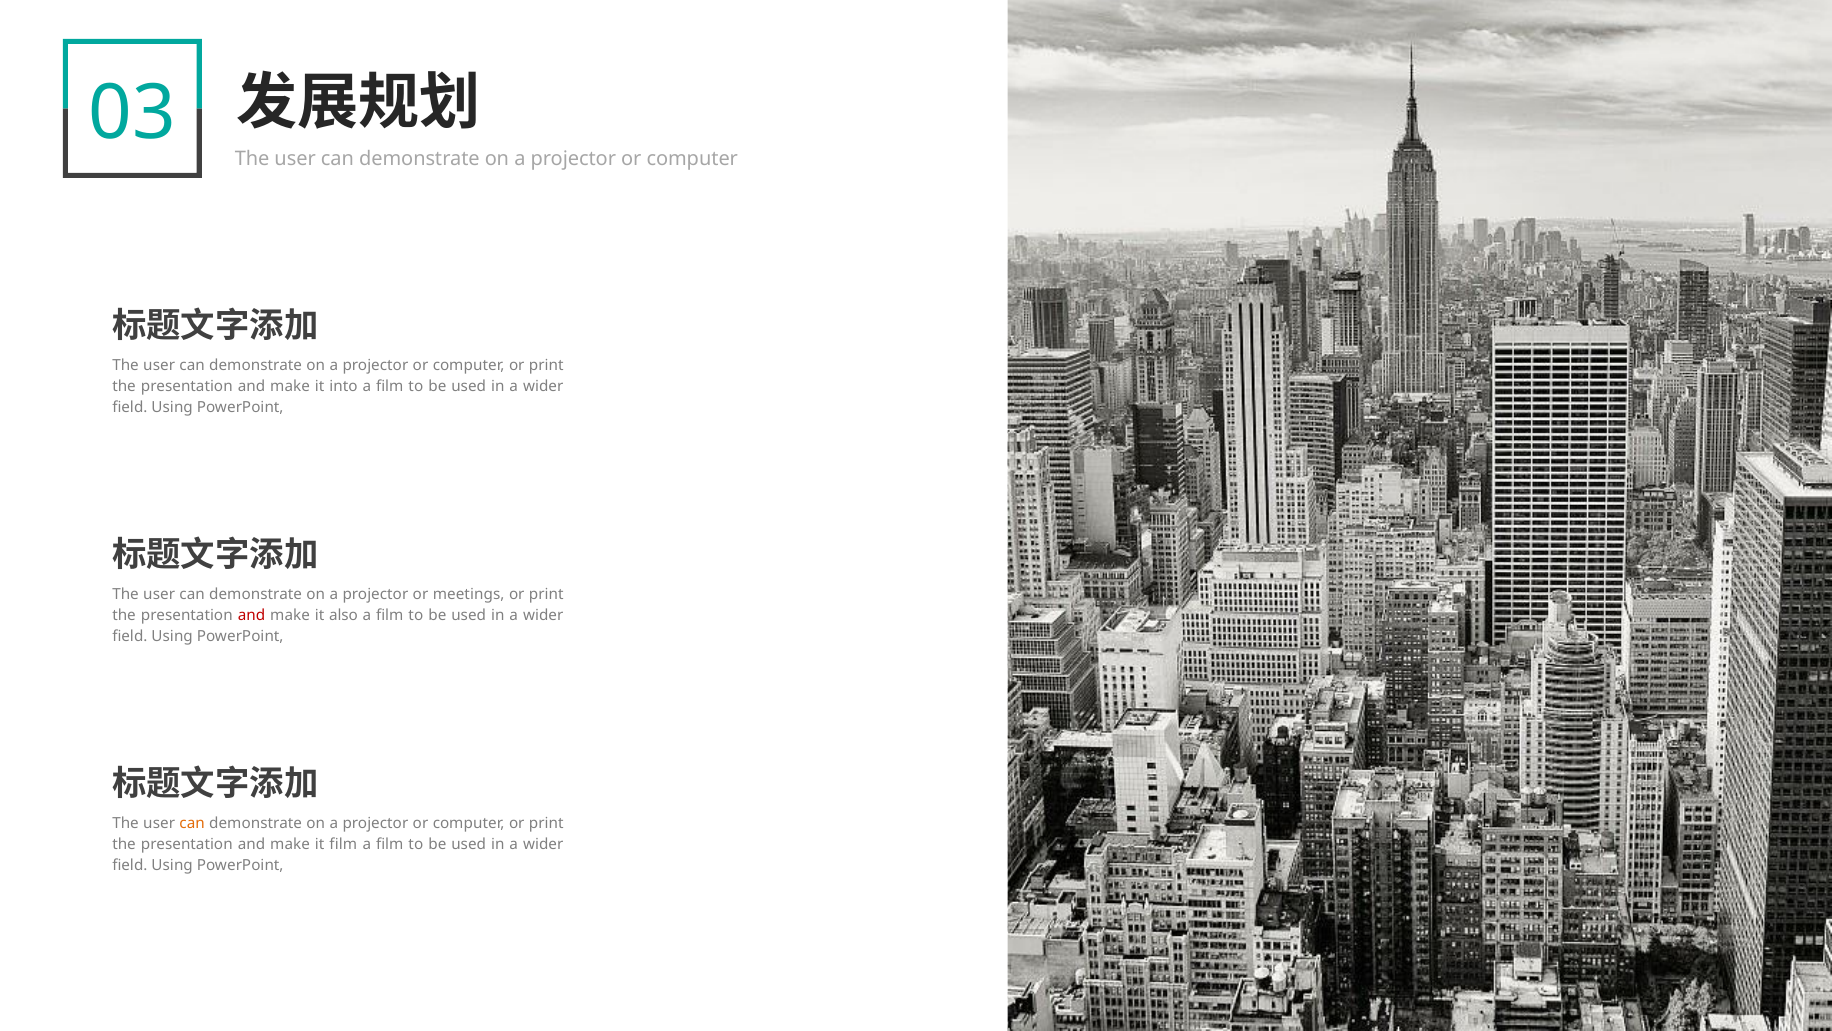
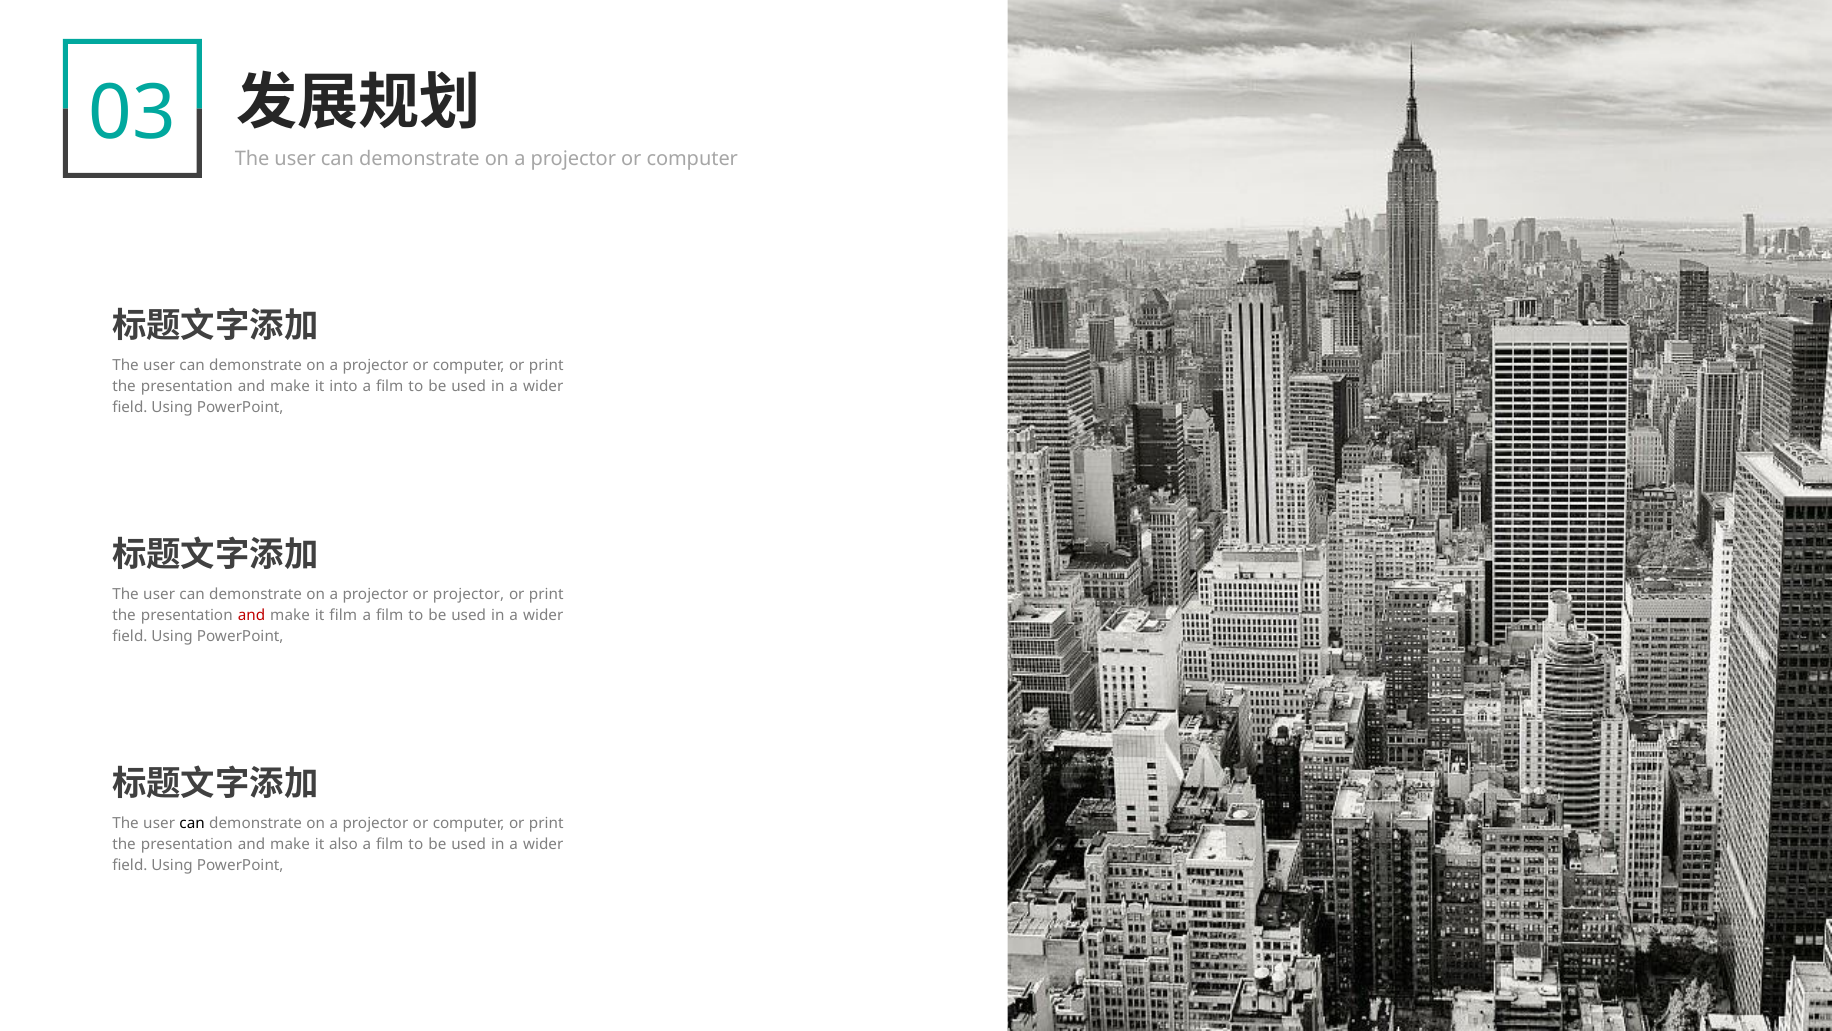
or meetings: meetings -> projector
it also: also -> film
can at (192, 823) colour: orange -> black
it film: film -> also
